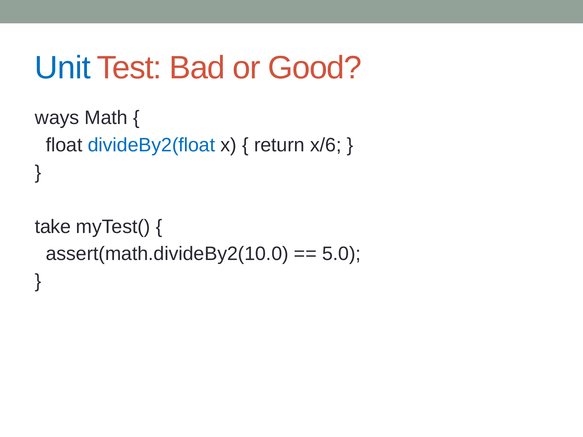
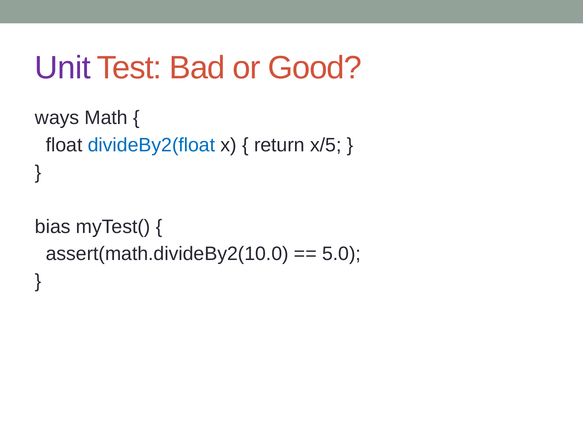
Unit colour: blue -> purple
x/6: x/6 -> x/5
take: take -> bias
